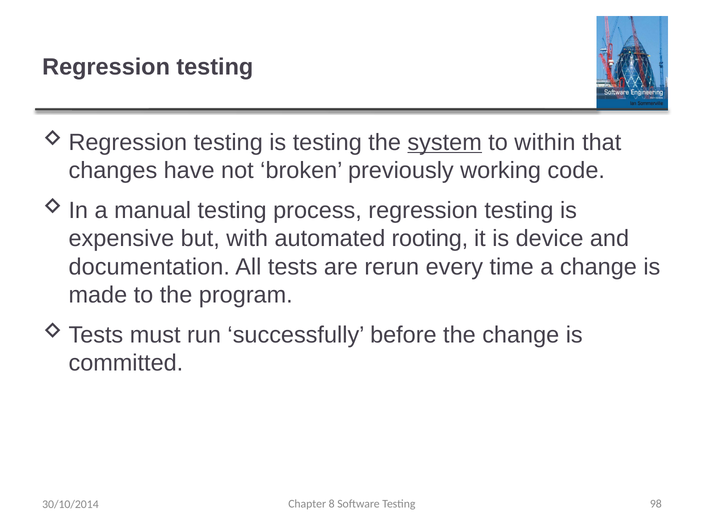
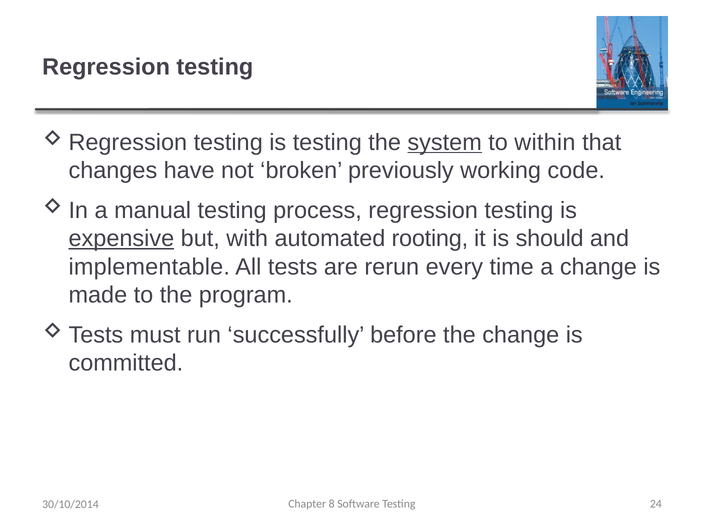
expensive underline: none -> present
device: device -> should
documentation: documentation -> implementable
98: 98 -> 24
